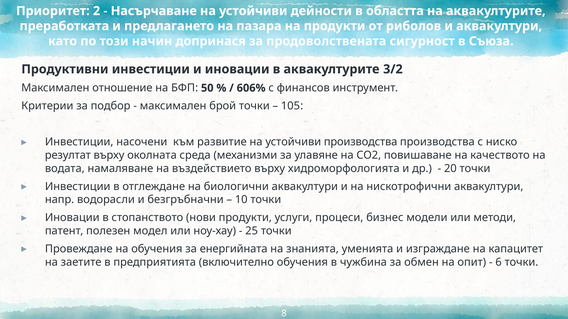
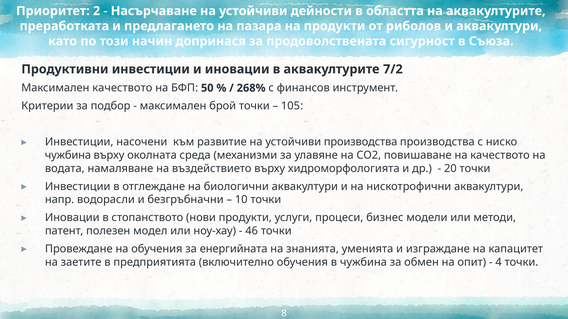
3/2: 3/2 -> 7/2
Максимален отношение: отношение -> качеството
606%: 606% -> 268%
резултат at (68, 155): резултат -> чужбина
25: 25 -> 46
6: 6 -> 4
